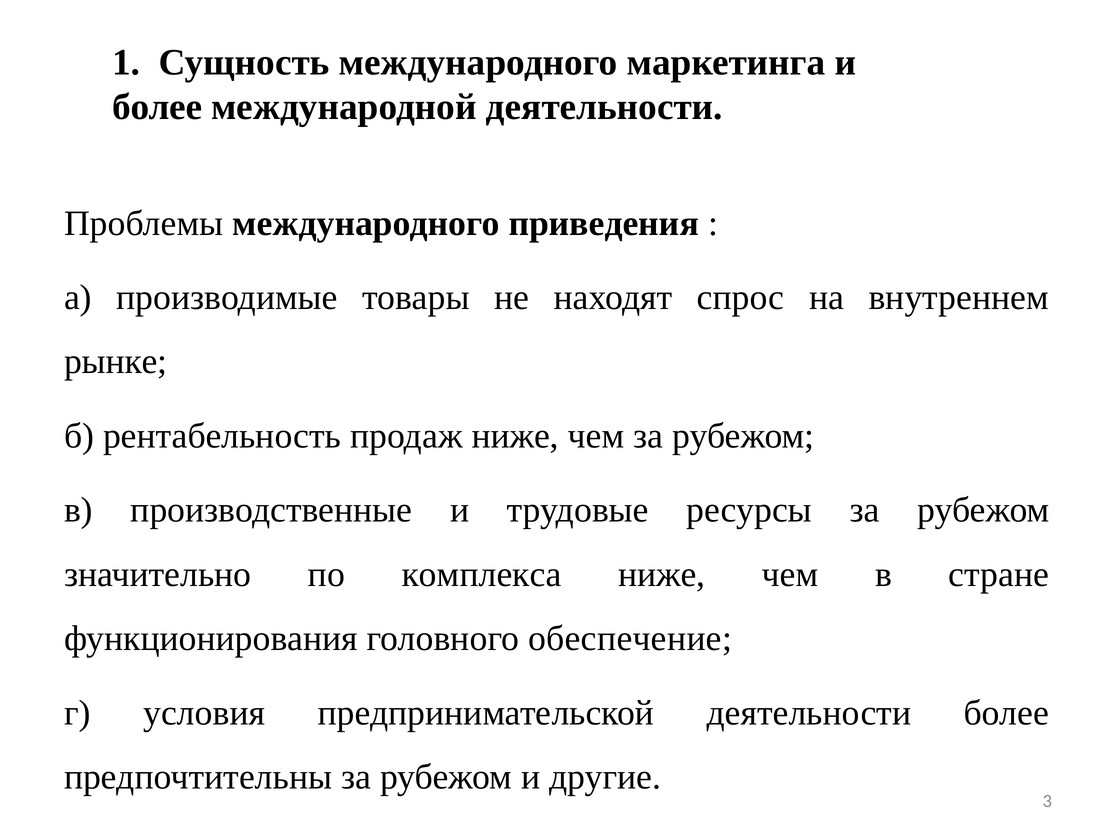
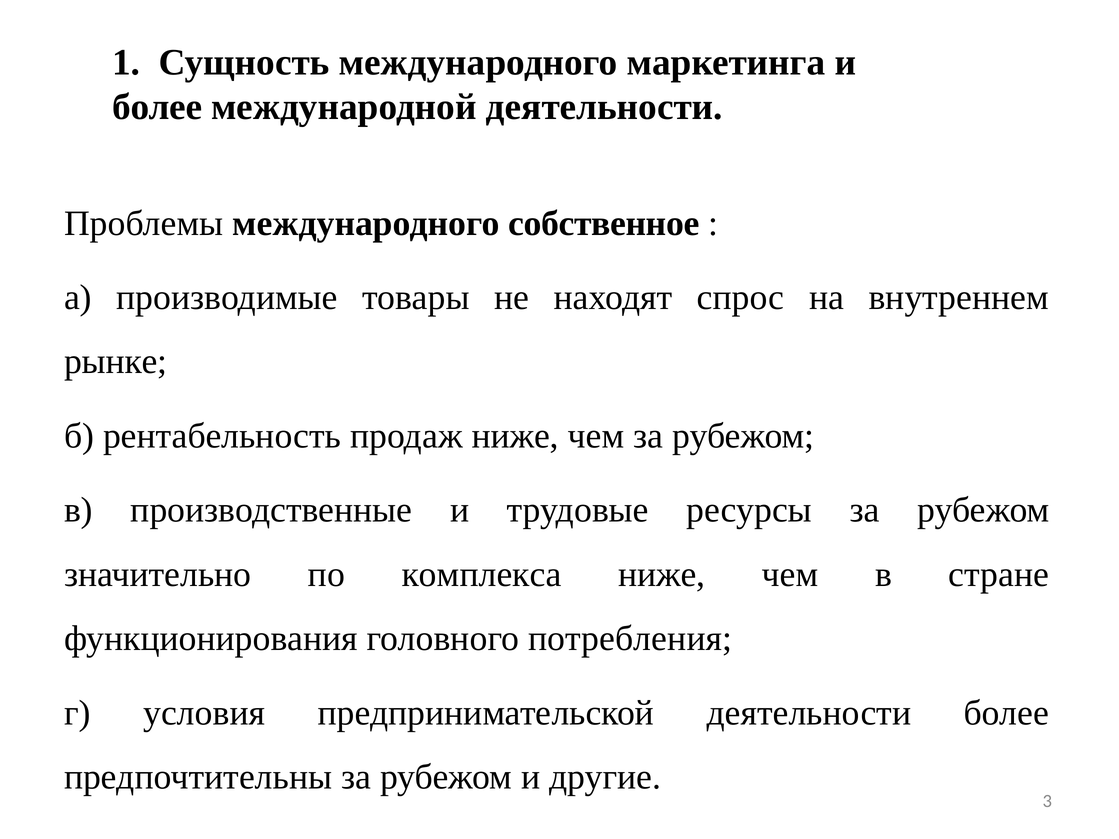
приведения: приведения -> собственное
обеспечение: обеспечение -> потребления
